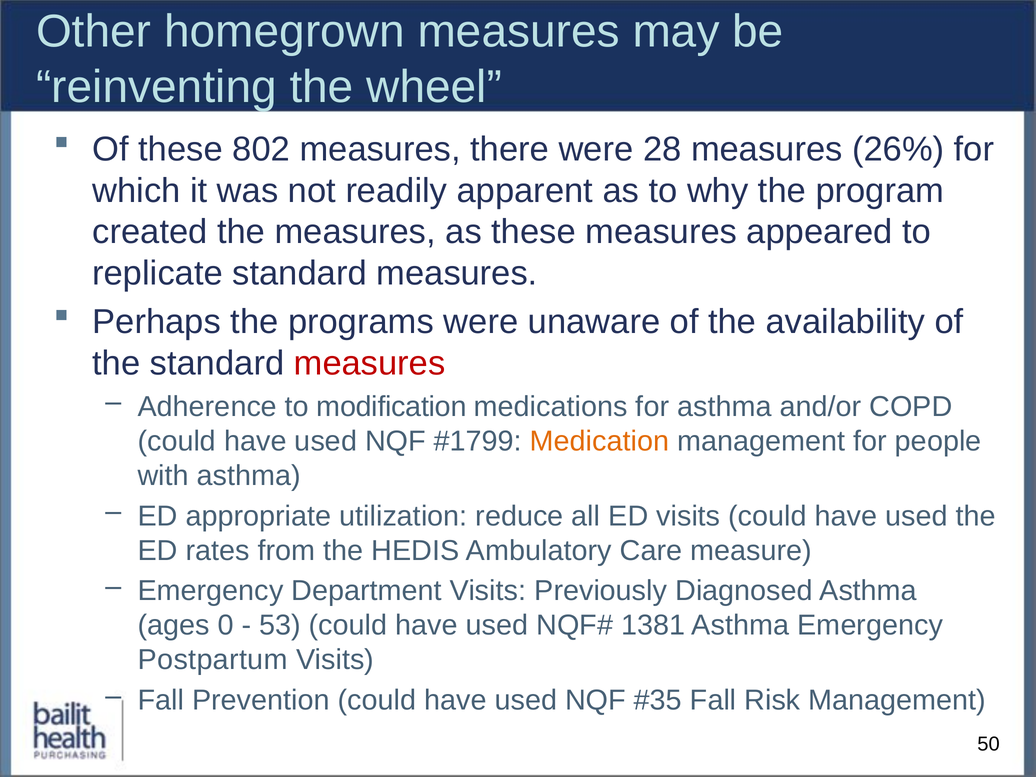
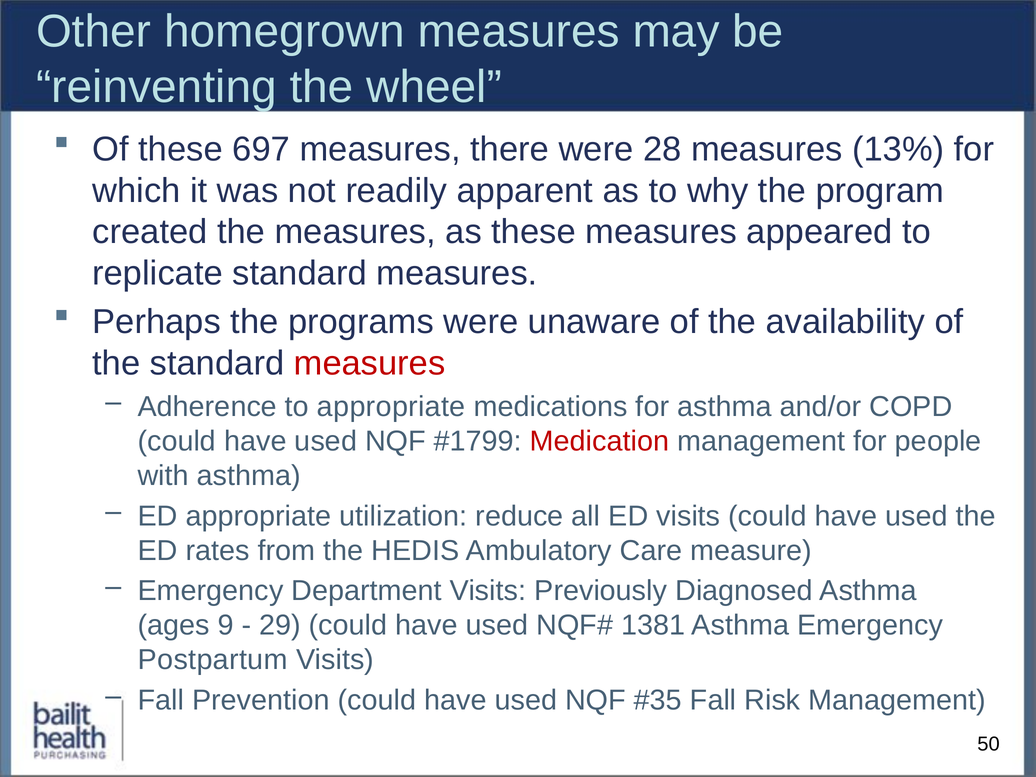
802: 802 -> 697
26%: 26% -> 13%
to modification: modification -> appropriate
Medication colour: orange -> red
0: 0 -> 9
53: 53 -> 29
